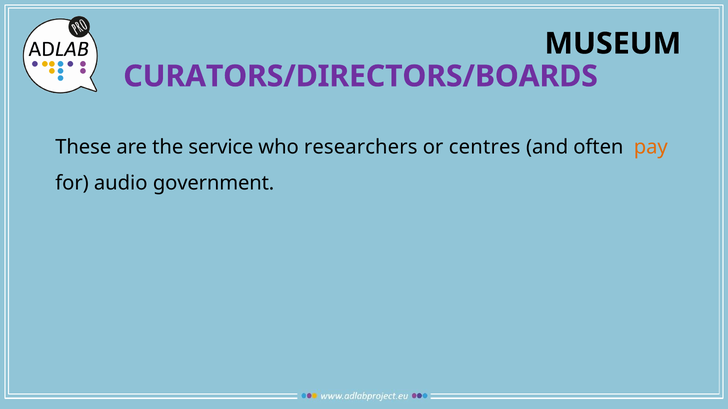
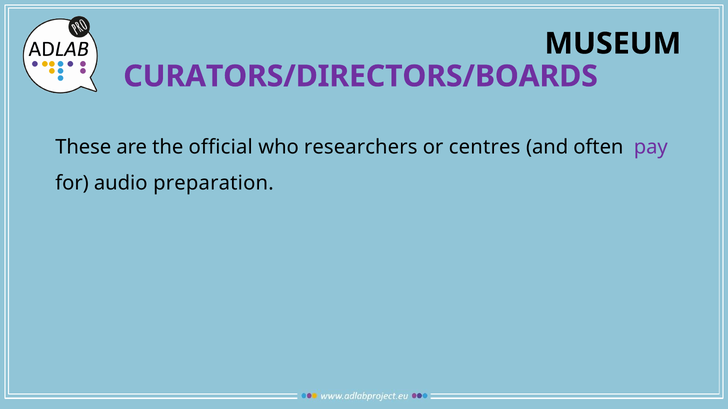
service: service -> official
pay colour: orange -> purple
government: government -> preparation
